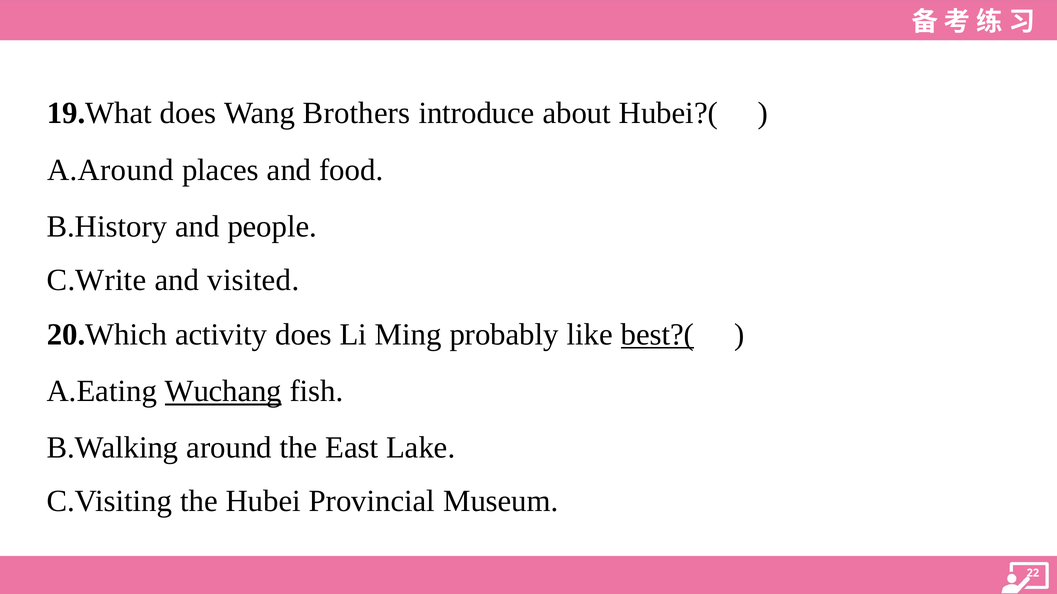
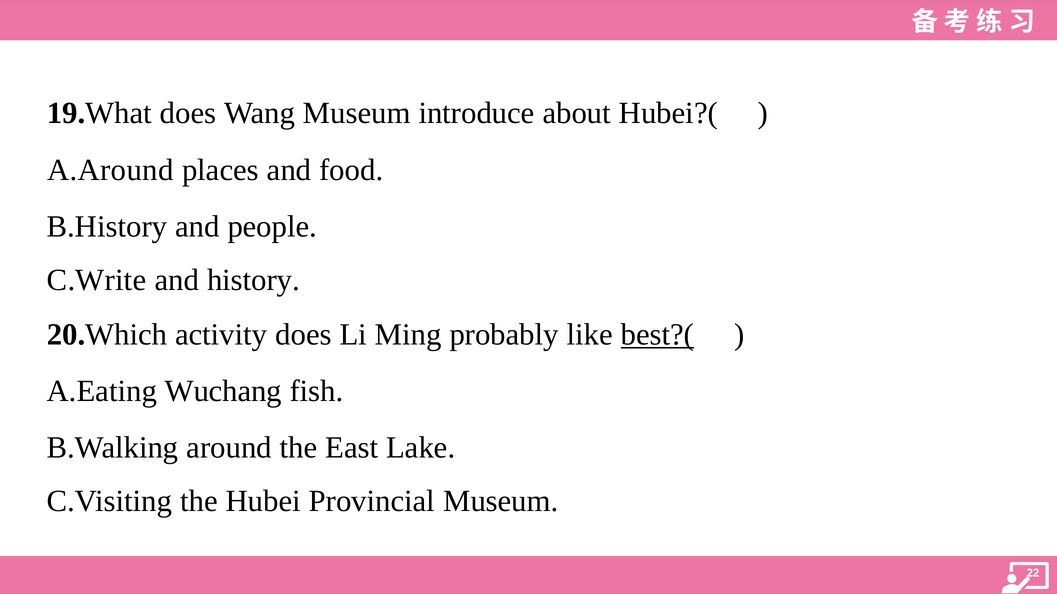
Wang Brothers: Brothers -> Museum
visited: visited -> history
Wuchang underline: present -> none
